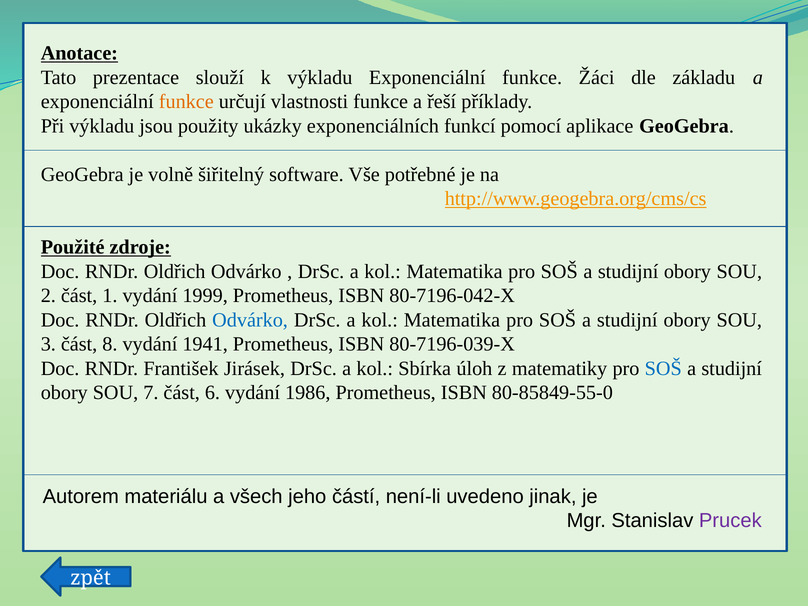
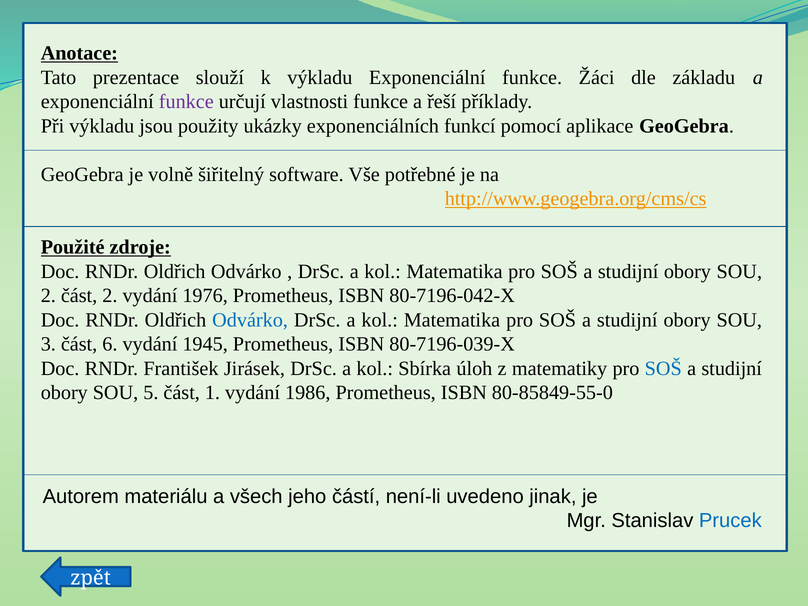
funkce at (186, 102) colour: orange -> purple
část 1: 1 -> 2
1999: 1999 -> 1976
8: 8 -> 6
1941: 1941 -> 1945
7: 7 -> 5
6: 6 -> 1
Prucek colour: purple -> blue
